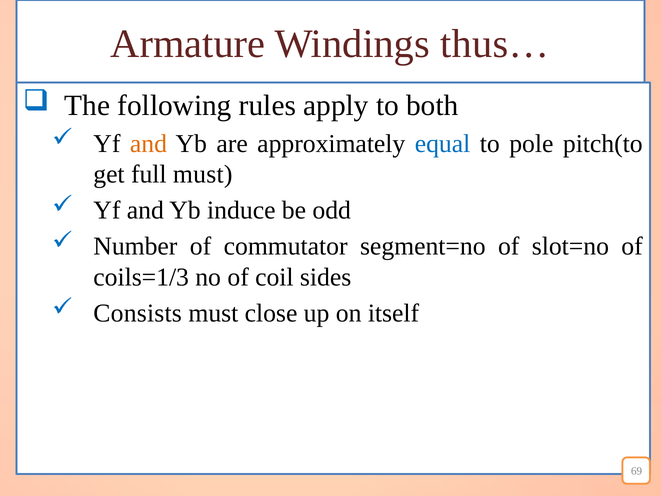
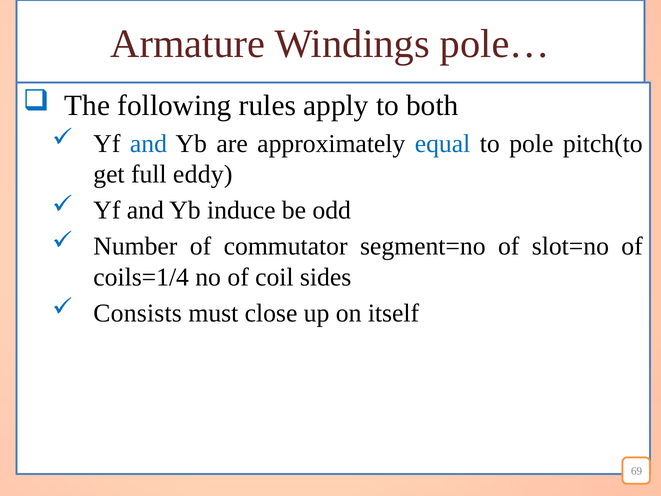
thus…: thus… -> pole…
and at (149, 144) colour: orange -> blue
full must: must -> eddy
coils=1/3: coils=1/3 -> coils=1/4
